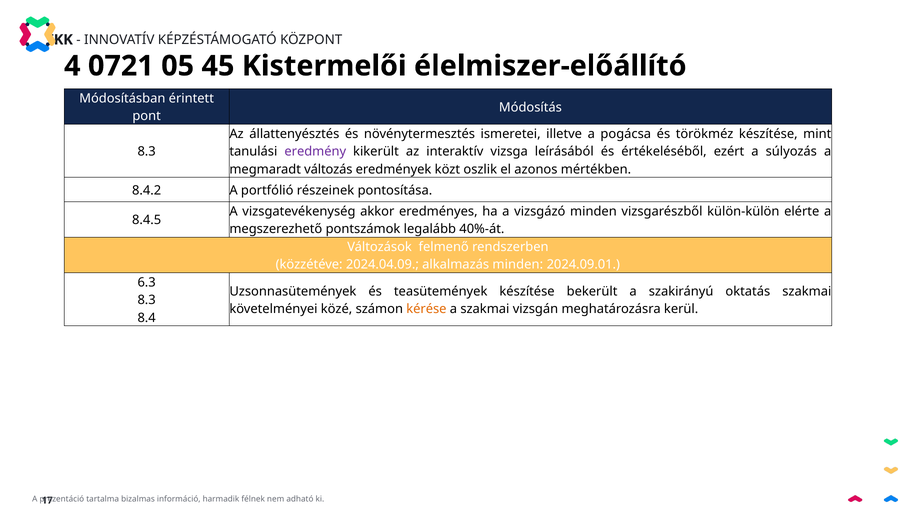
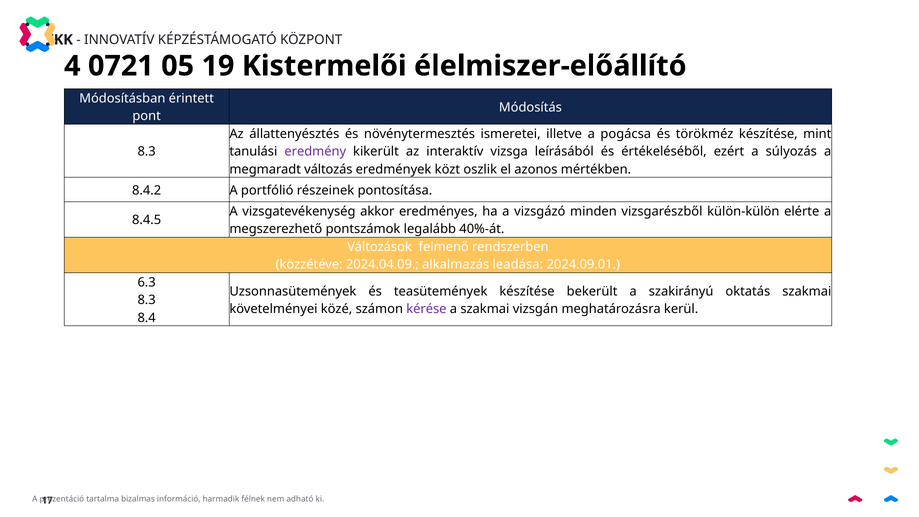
45: 45 -> 19
alkalmazás minden: minden -> leadása
kérése colour: orange -> purple
